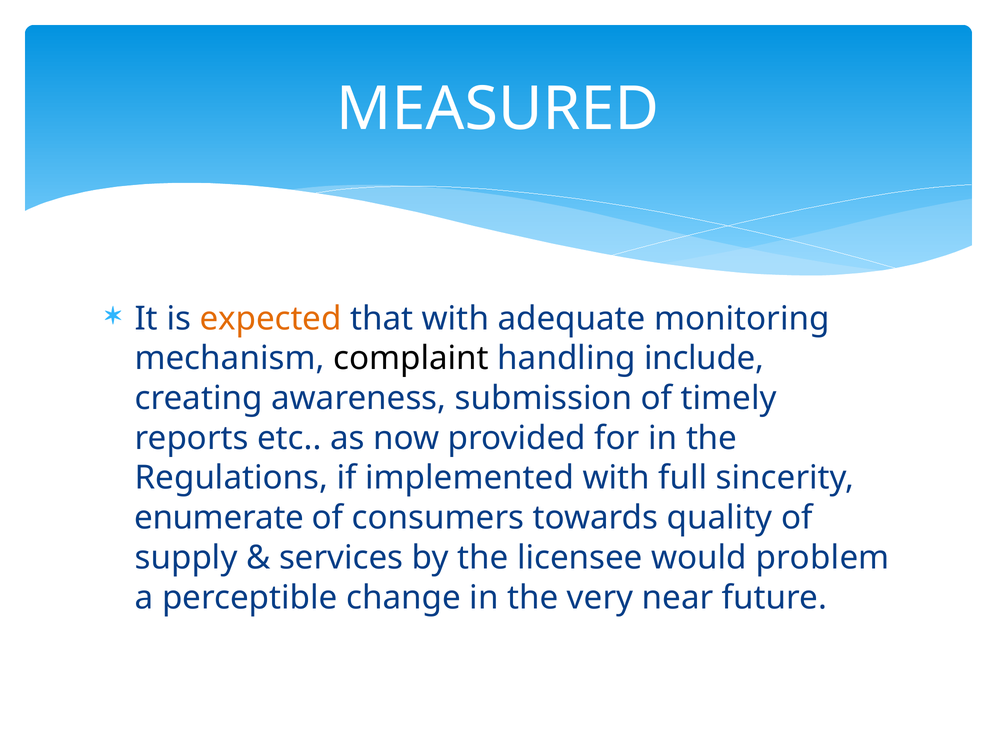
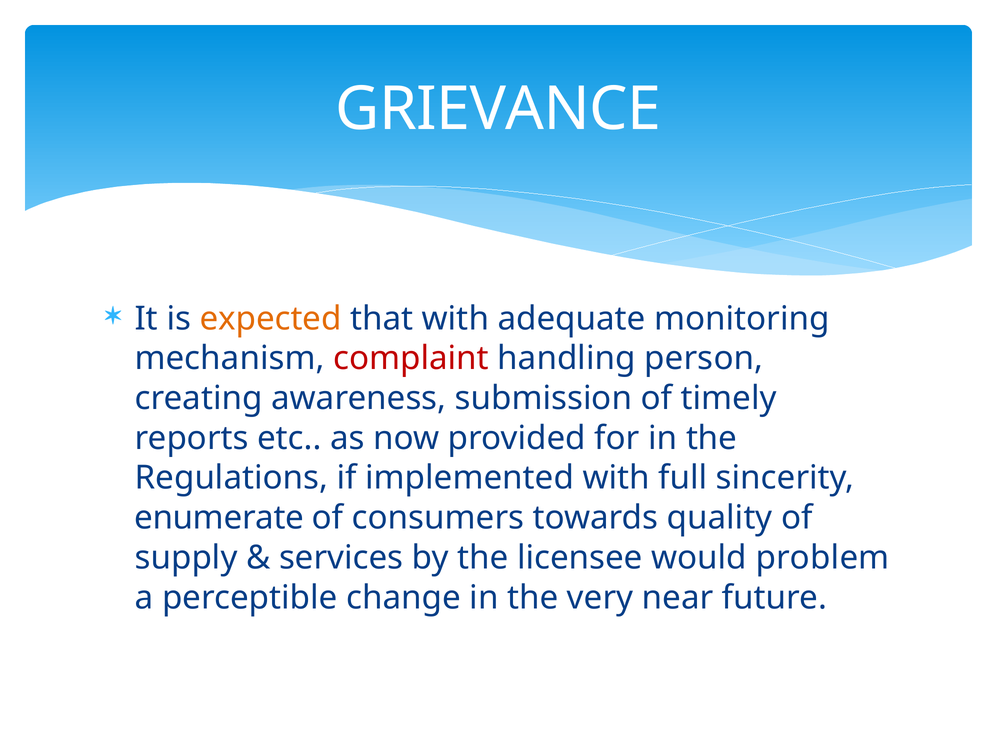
MEASURED: MEASURED -> GRIEVANCE
complaint colour: black -> red
include: include -> person
